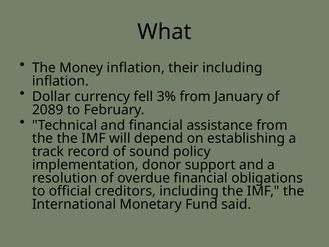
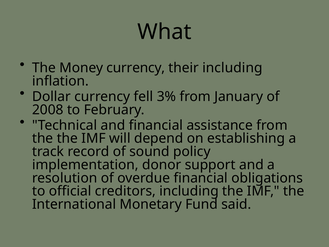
Money inflation: inflation -> currency
2089: 2089 -> 2008
